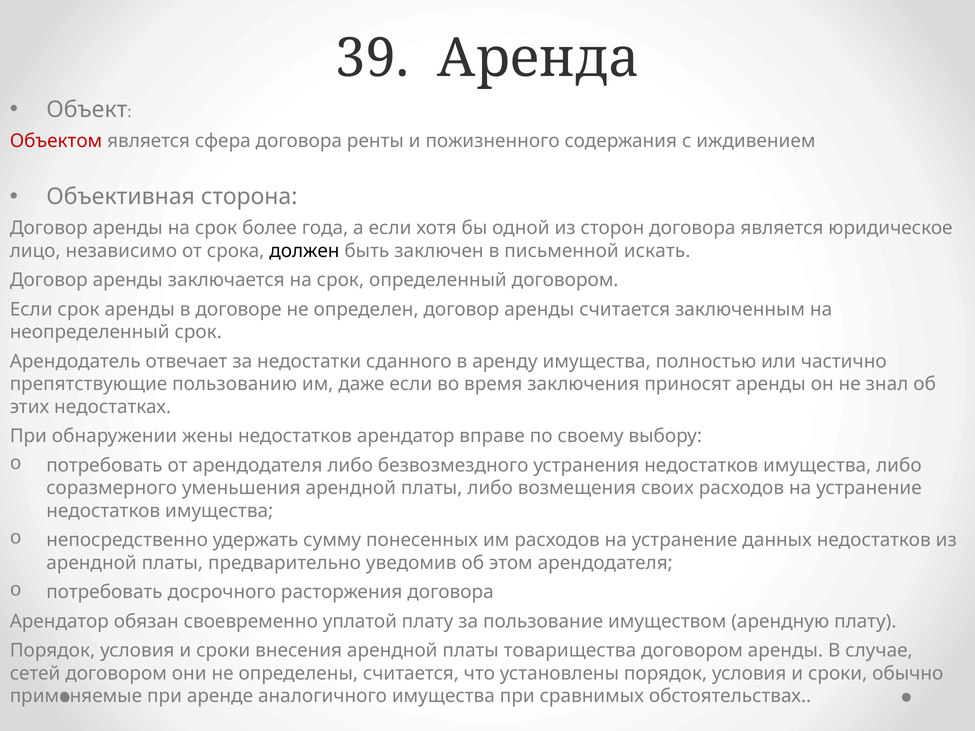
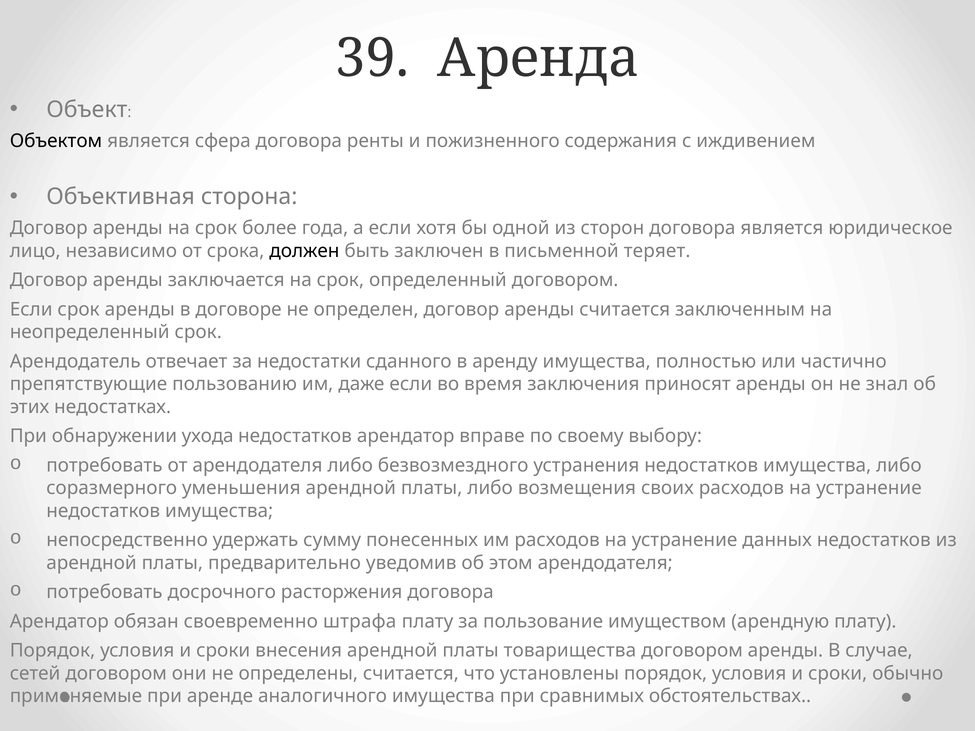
Объектом colour: red -> black
искать: искать -> теряет
жены: жены -> ухода
уплатой: уплатой -> штрафа
